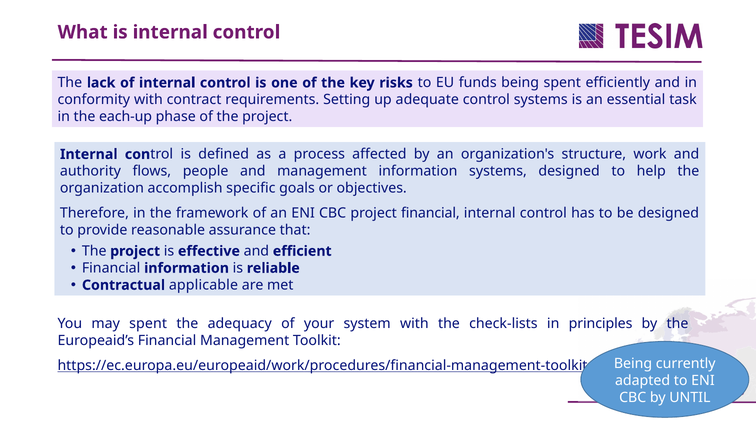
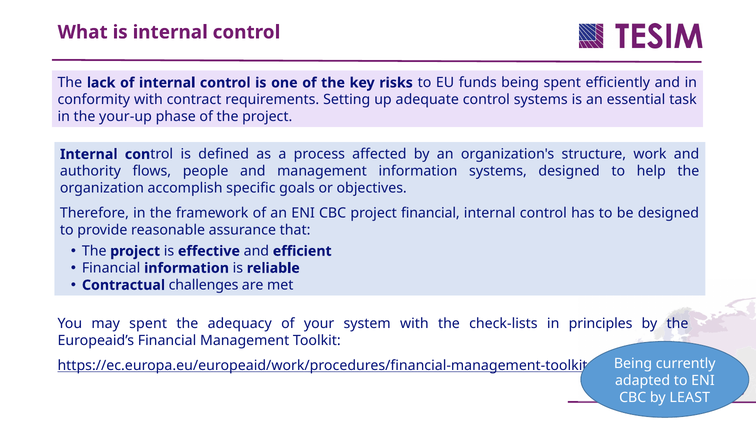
each-up: each-up -> your-up
applicable: applicable -> challenges
UNTIL: UNTIL -> LEAST
